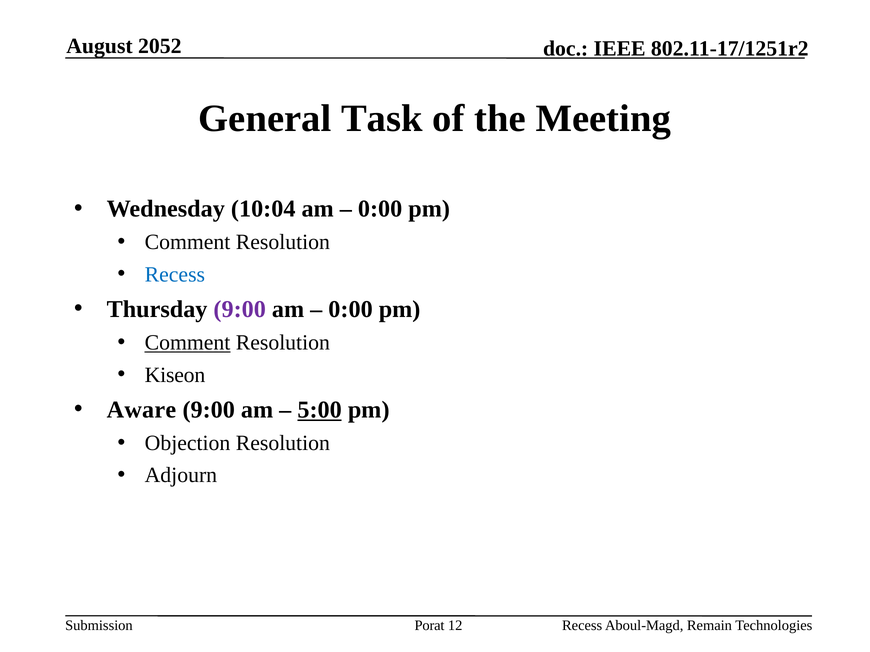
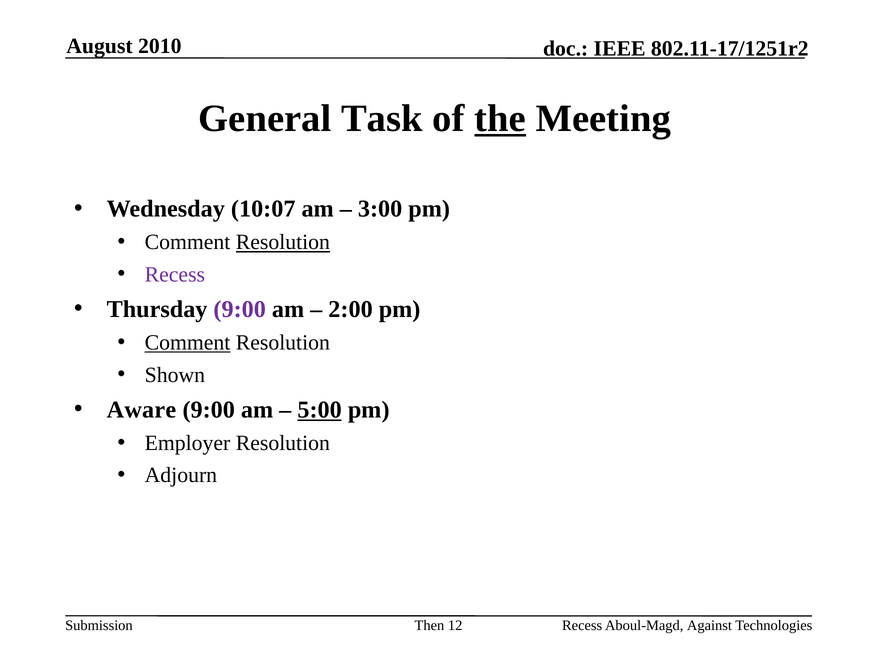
2052: 2052 -> 2010
the underline: none -> present
10:04: 10:04 -> 10:07
0:00 at (380, 209): 0:00 -> 3:00
Resolution at (283, 242) underline: none -> present
Recess at (175, 275) colour: blue -> purple
0:00 at (351, 310): 0:00 -> 2:00
Kiseon: Kiseon -> Shown
Objection: Objection -> Employer
Porat: Porat -> Then
Remain: Remain -> Against
